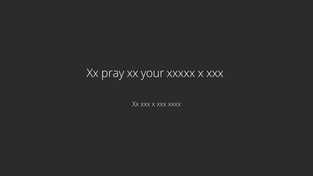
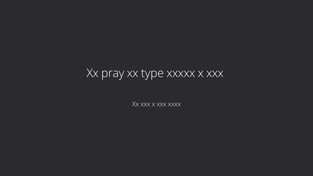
your: your -> type
